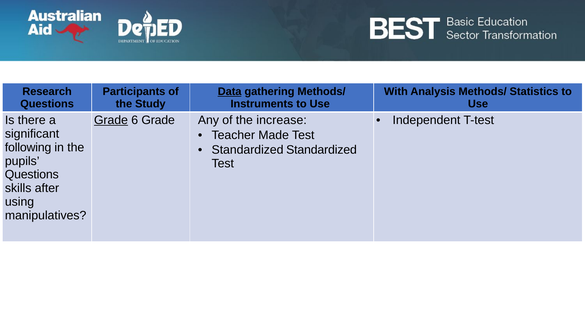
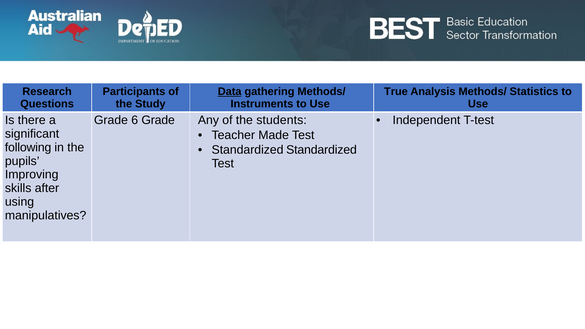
With: With -> True
Grade at (111, 120) underline: present -> none
increase: increase -> students
Questions at (32, 175): Questions -> Improving
